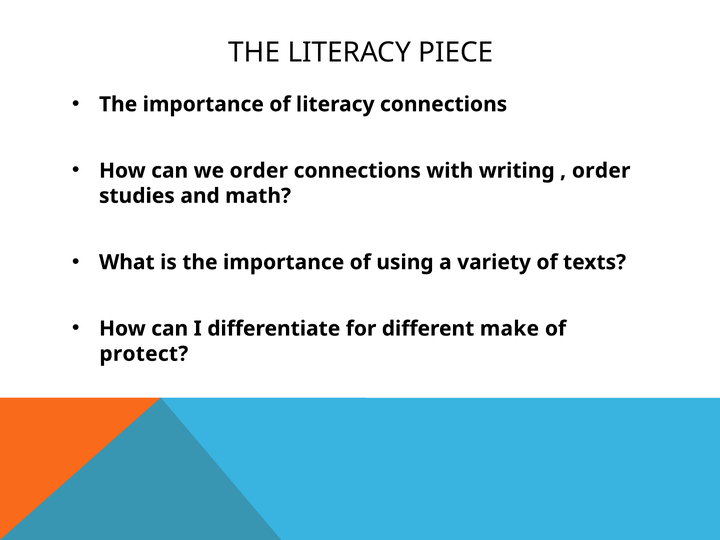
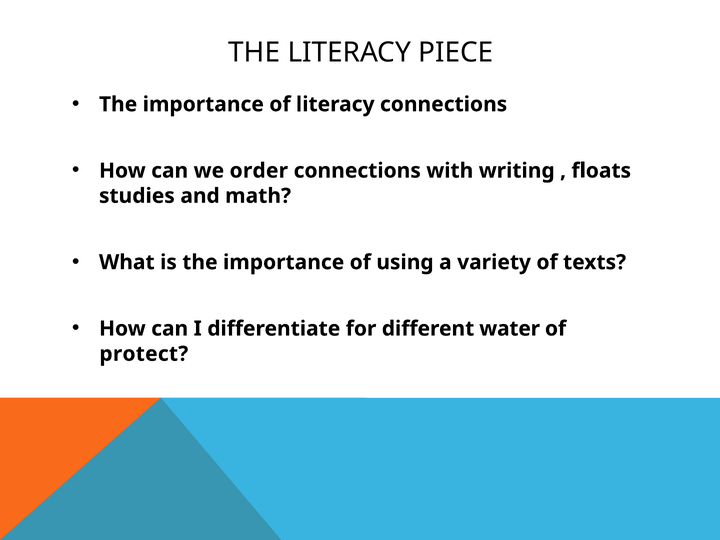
order at (601, 171): order -> floats
make: make -> water
